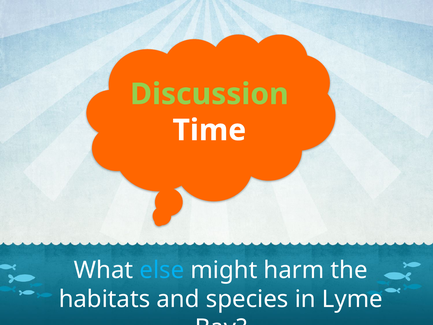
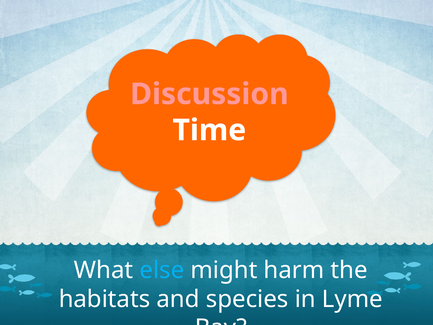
Discussion colour: light green -> pink
